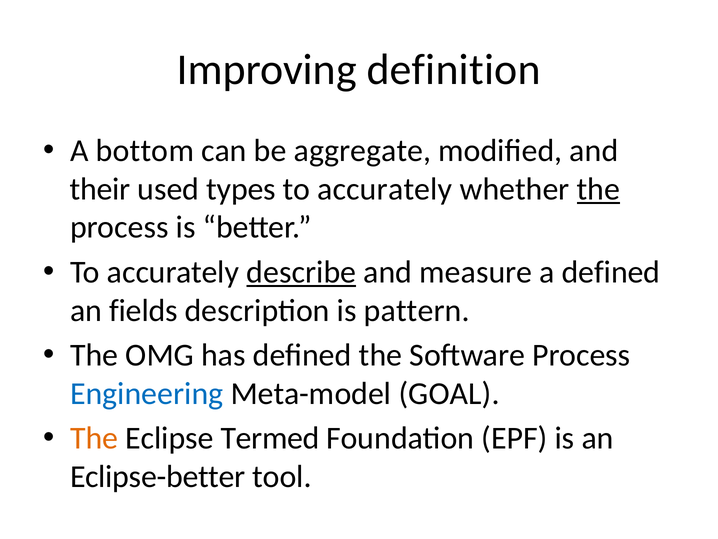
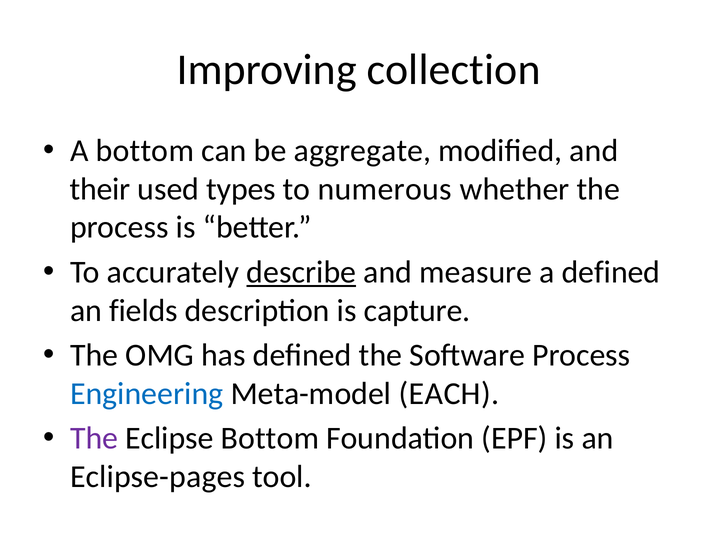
definition: definition -> collection
accurately at (385, 189): accurately -> numerous
the at (598, 189) underline: present -> none
pattern: pattern -> capture
GOAL: GOAL -> EACH
The at (94, 438) colour: orange -> purple
Eclipse Termed: Termed -> Bottom
Eclipse-better: Eclipse-better -> Eclipse-pages
